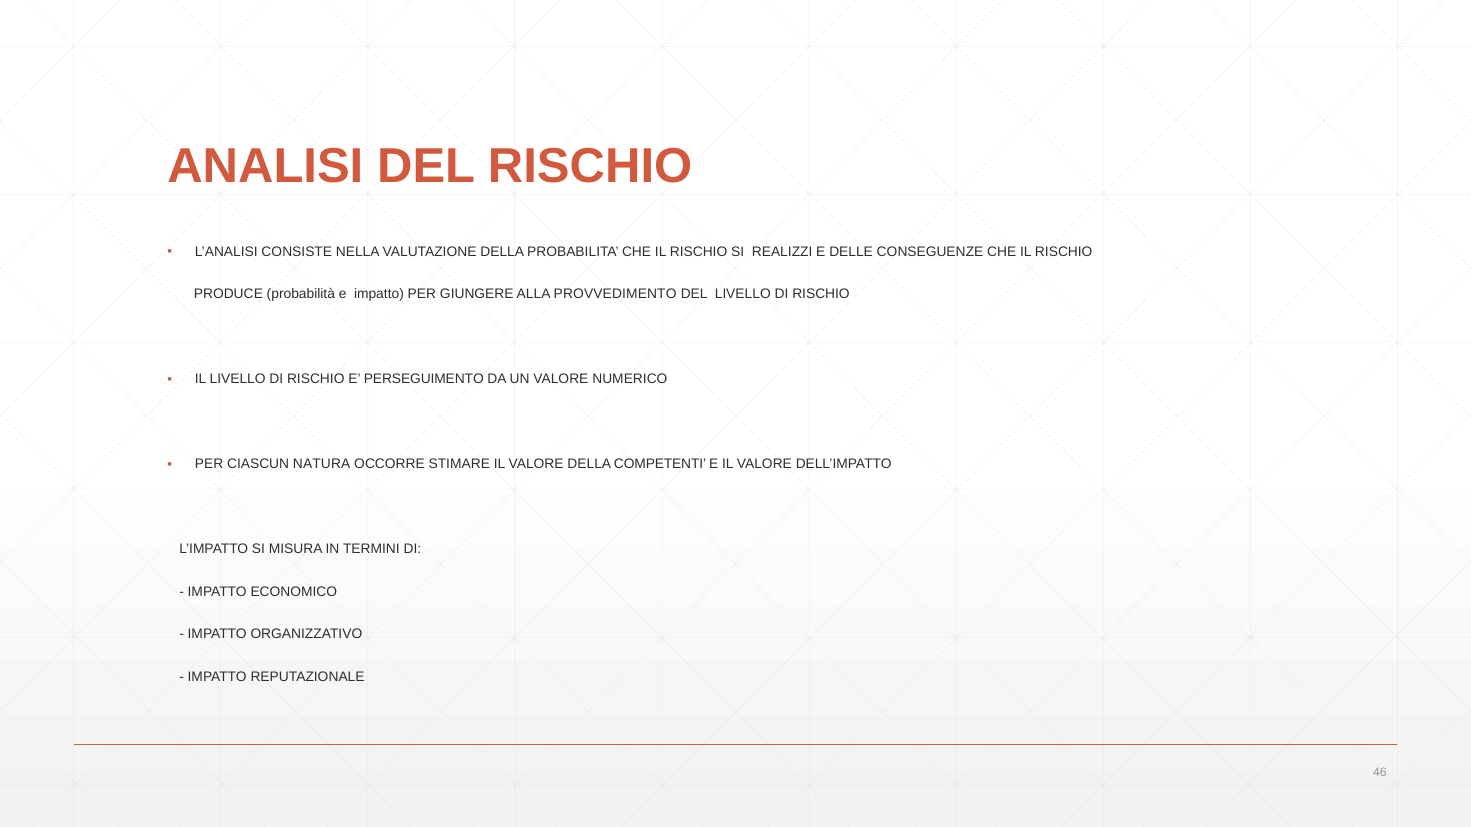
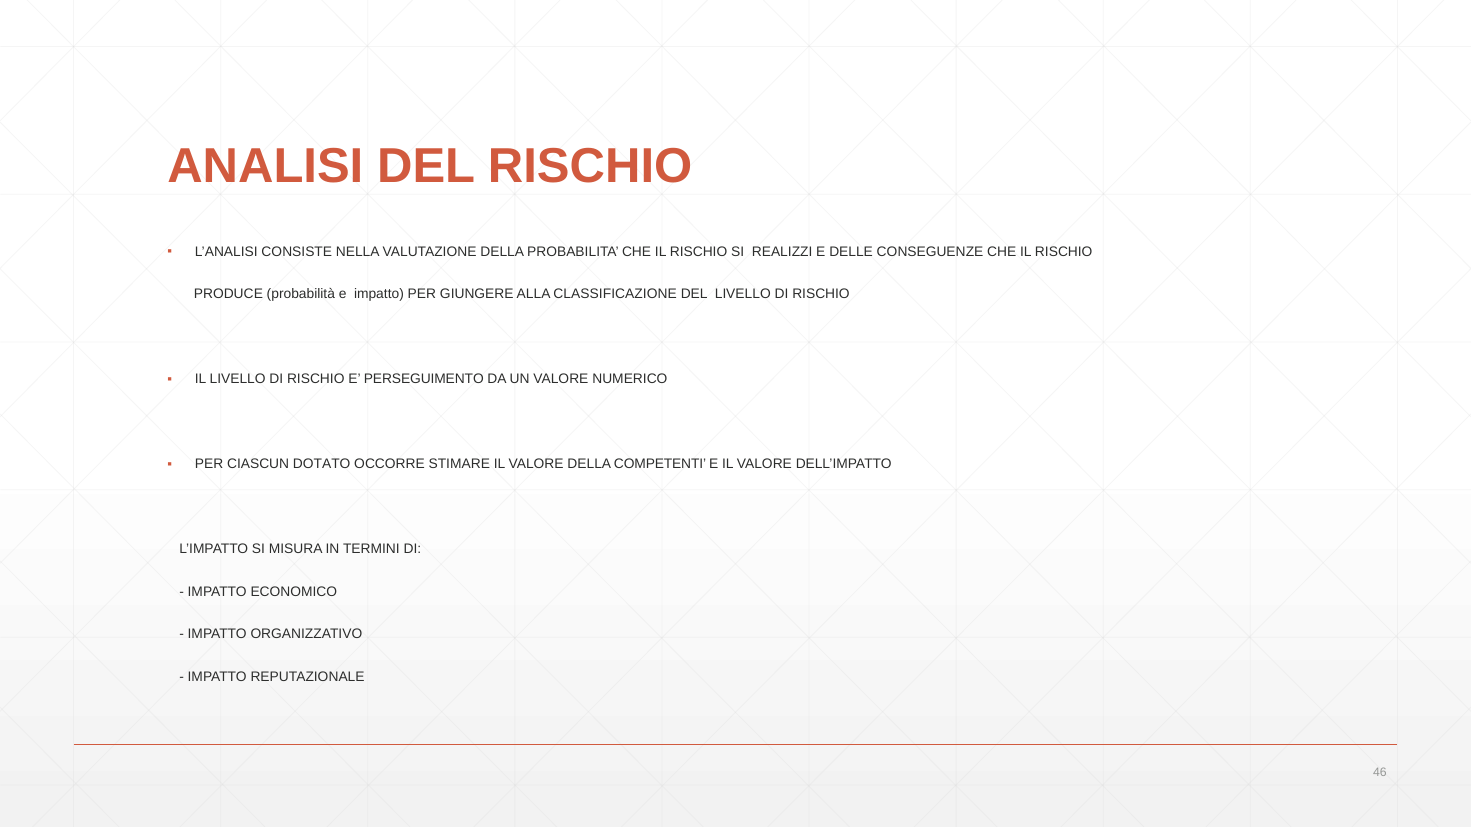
PROVVEDIMENTO: PROVVEDIMENTO -> CLASSIFICAZIONE
NATURA: NATURA -> DOTATO
